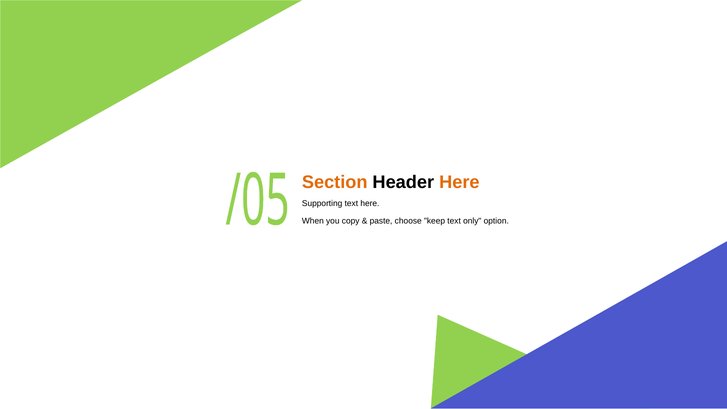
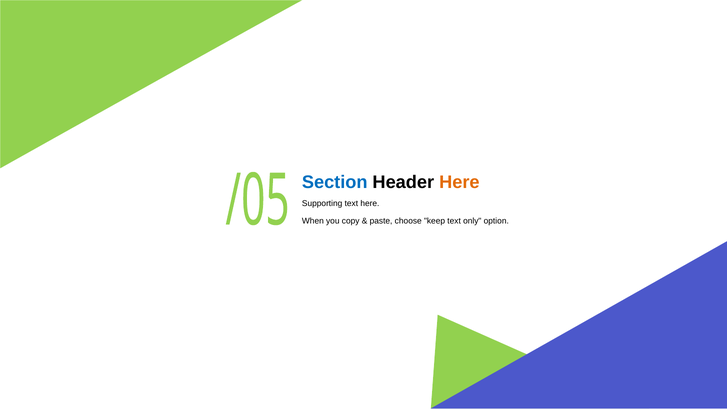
Section colour: orange -> blue
